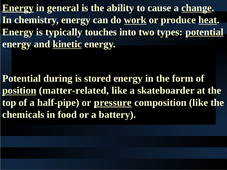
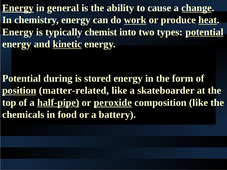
touches: touches -> chemist
half-pipe underline: none -> present
pressure: pressure -> peroxide
